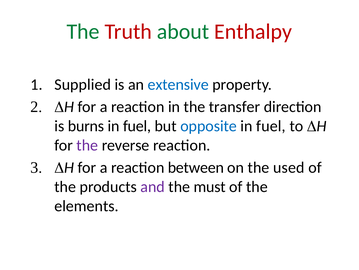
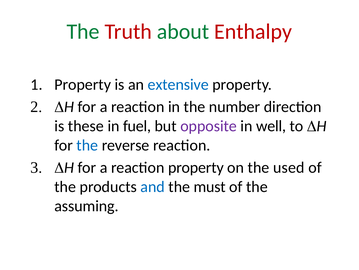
Supplied at (83, 84): Supplied -> Property
transfer: transfer -> number
burns: burns -> these
opposite colour: blue -> purple
fuel at (271, 126): fuel -> well
the at (87, 145) colour: purple -> blue
reaction between: between -> property
and colour: purple -> blue
elements: elements -> assuming
